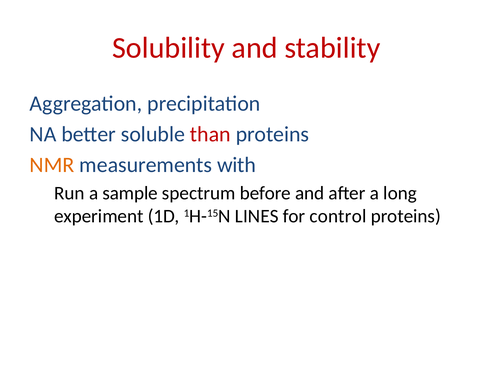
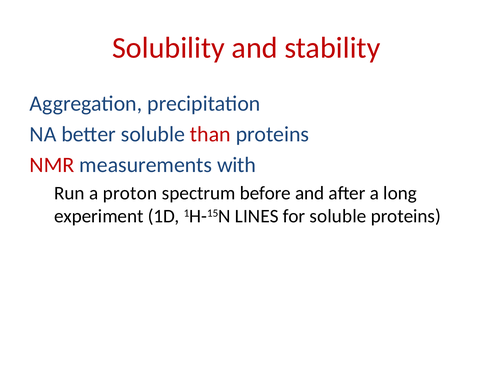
NMR colour: orange -> red
sample: sample -> proton
for control: control -> soluble
